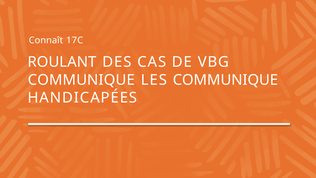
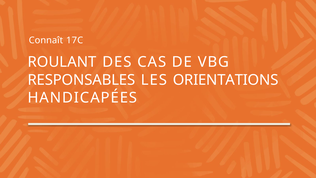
COMMUNIQUE at (81, 80): COMMUNIQUE -> RESPONSABLES
LES COMMUNIQUE: COMMUNIQUE -> ORIENTATIONS
